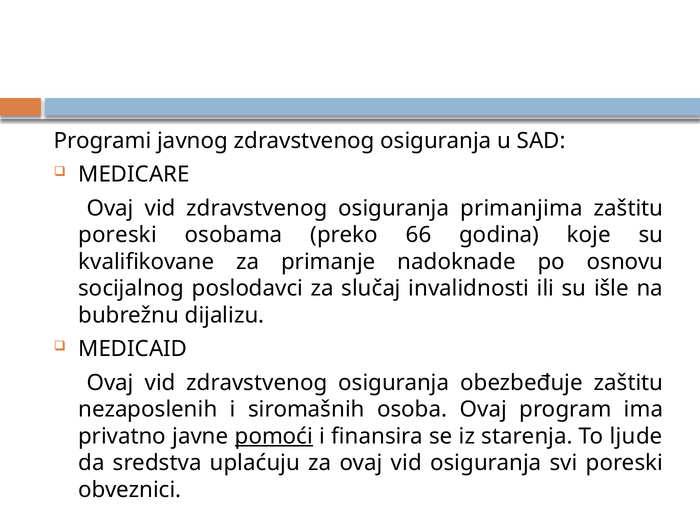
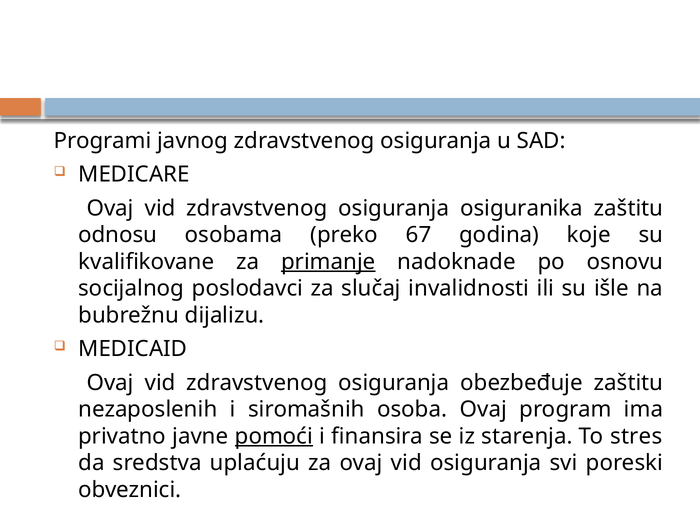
primanjima: primanjima -> osiguranika
poreski at (118, 235): poreski -> odnosu
66: 66 -> 67
primanje underline: none -> present
ljude: ljude -> stres
